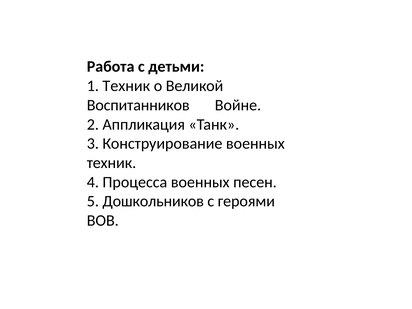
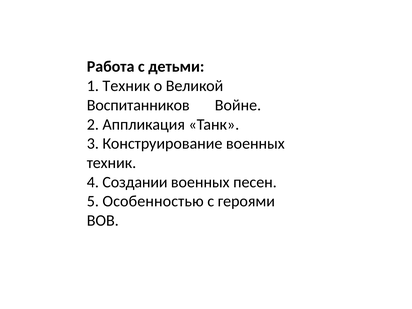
Процесса: Процесса -> Создании
Дошкольников: Дошкольников -> Особенностью
